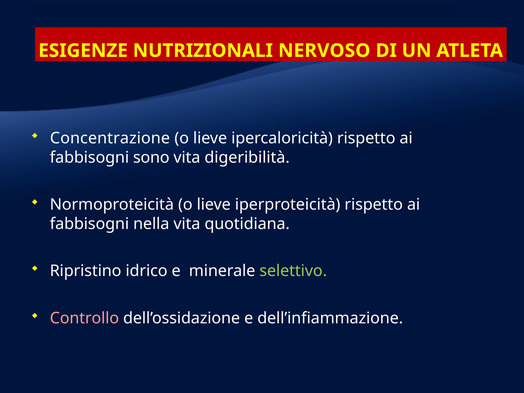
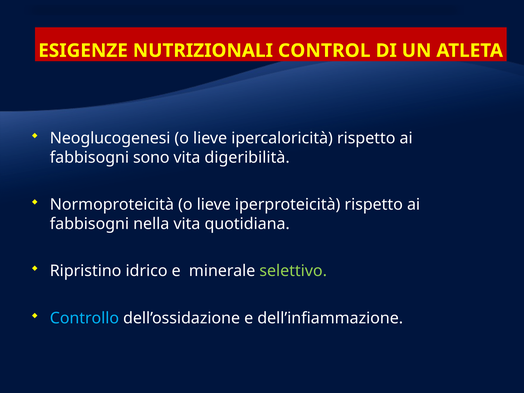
NERVOSO: NERVOSO -> CONTROL
Concentrazione: Concentrazione -> Neoglucogenesi
Controllo colour: pink -> light blue
